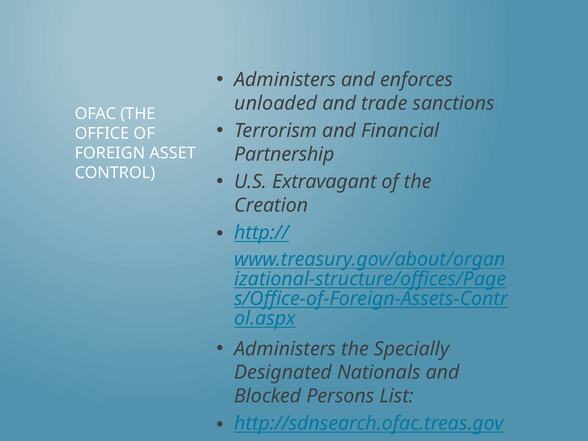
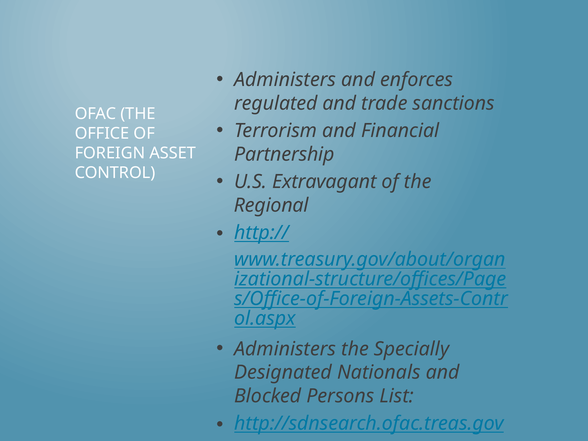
unloaded: unloaded -> regulated
Creation: Creation -> Regional
